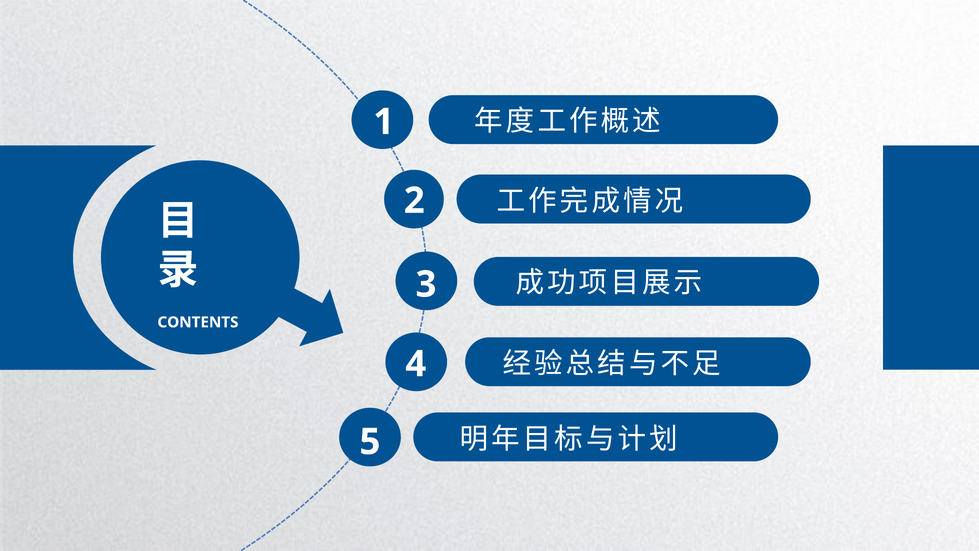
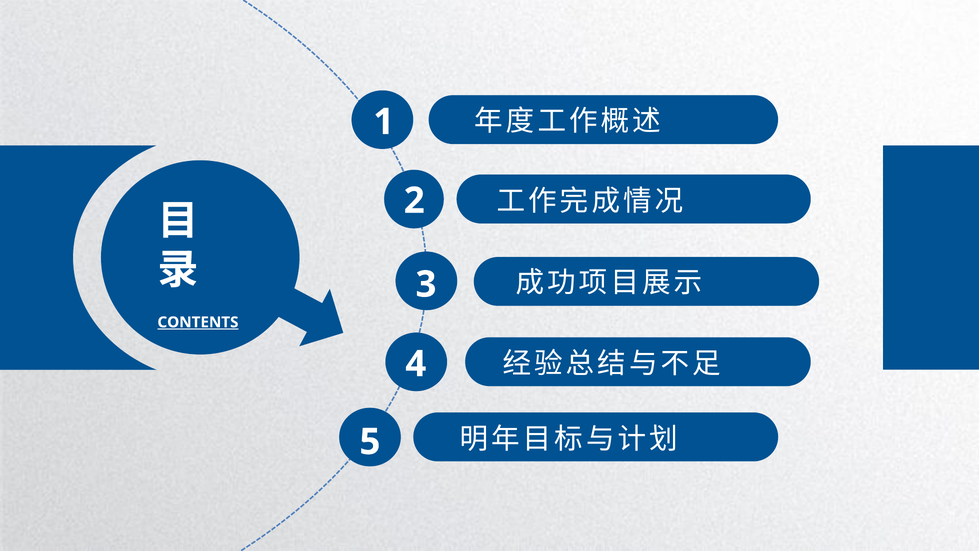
CONTENTS underline: none -> present
